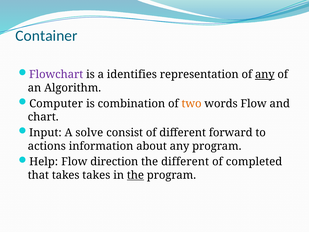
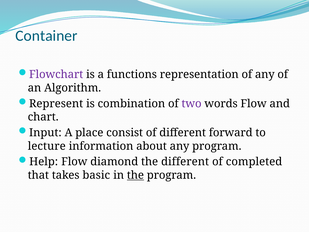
identifies: identifies -> functions
any at (265, 74) underline: present -> none
Computer: Computer -> Represent
two colour: orange -> purple
solve: solve -> place
actions: actions -> lecture
direction: direction -> diamond
takes takes: takes -> basic
